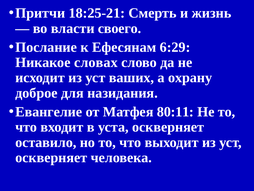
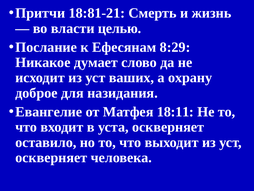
18:25-21: 18:25-21 -> 18:81-21
своего: своего -> целью
6:29: 6:29 -> 8:29
словах: словах -> думает
80:11: 80:11 -> 18:11
